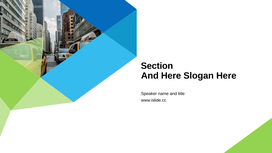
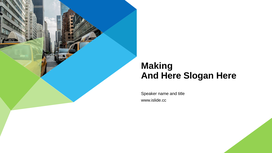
Section: Section -> Making
